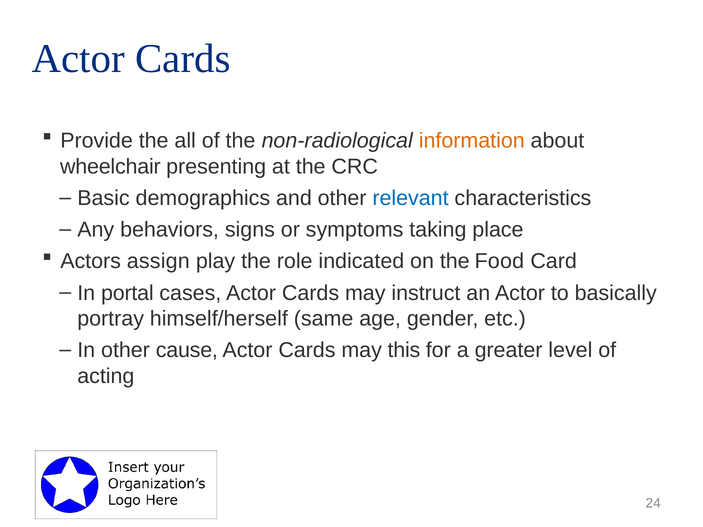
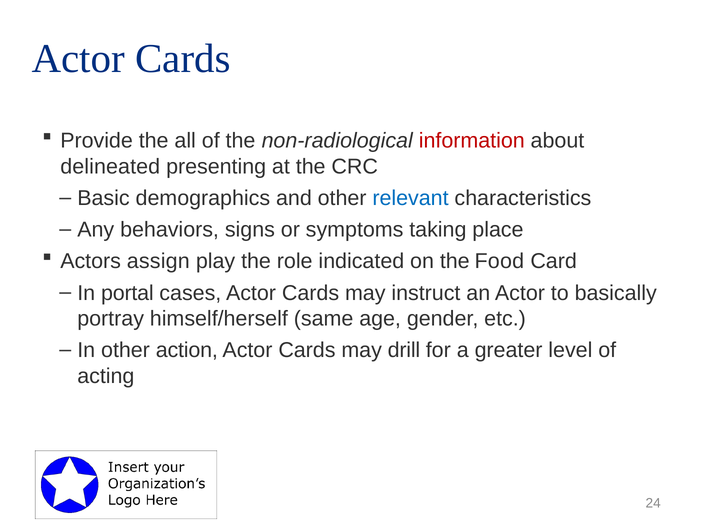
information colour: orange -> red
wheelchair: wheelchair -> delineated
cause: cause -> action
this: this -> drill
